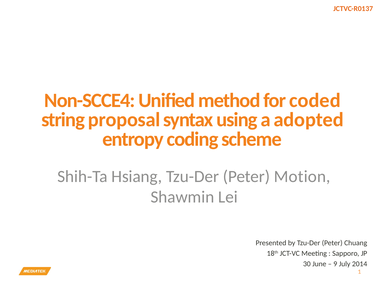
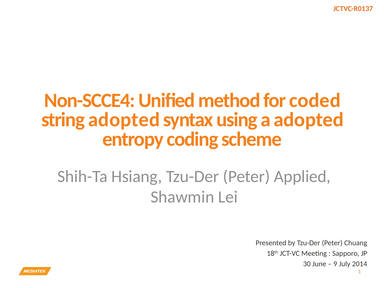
string proposal: proposal -> adopted
Motion: Motion -> Applied
